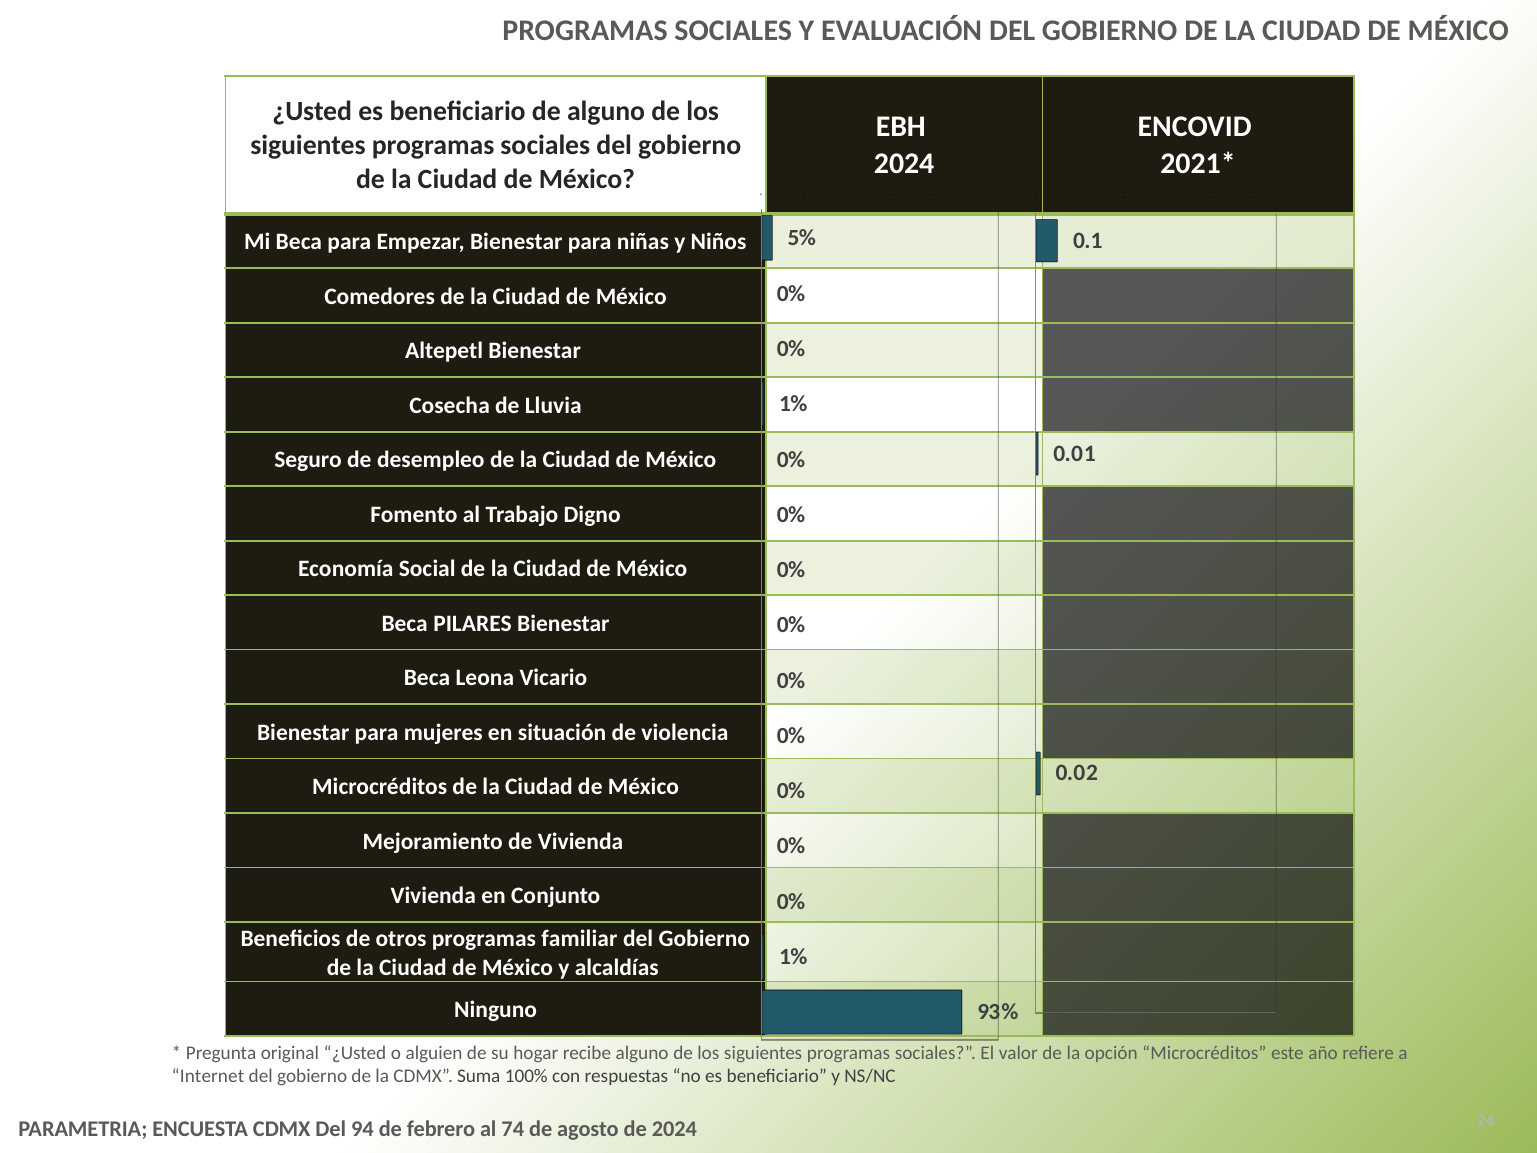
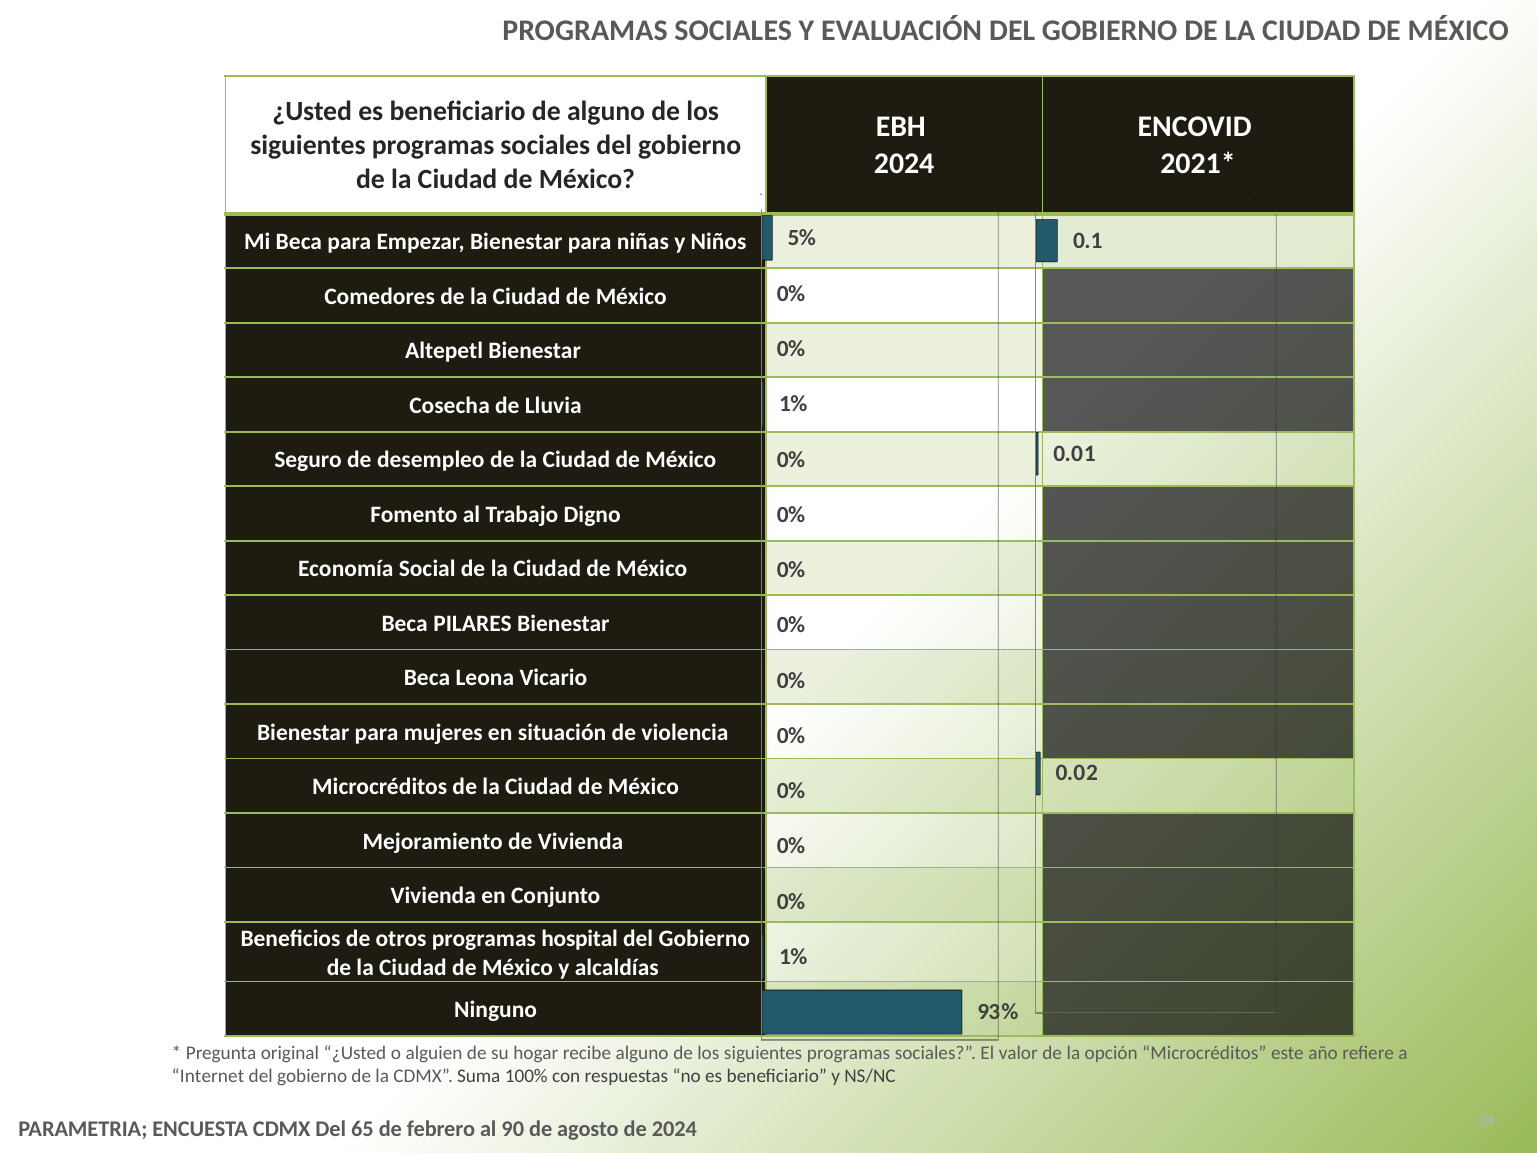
familiar: familiar -> hospital
94: 94 -> 65
74: 74 -> 90
